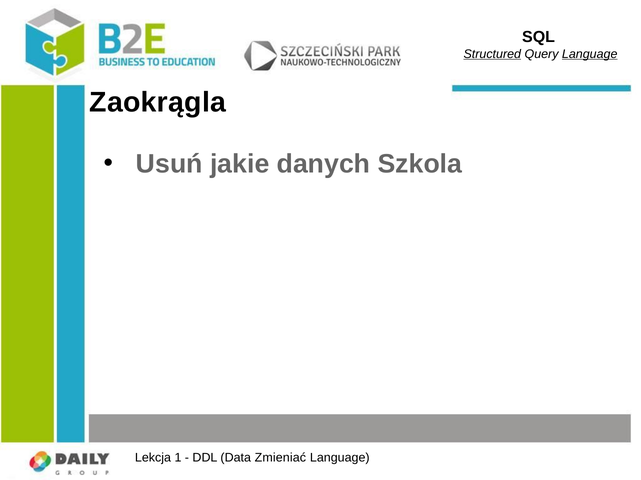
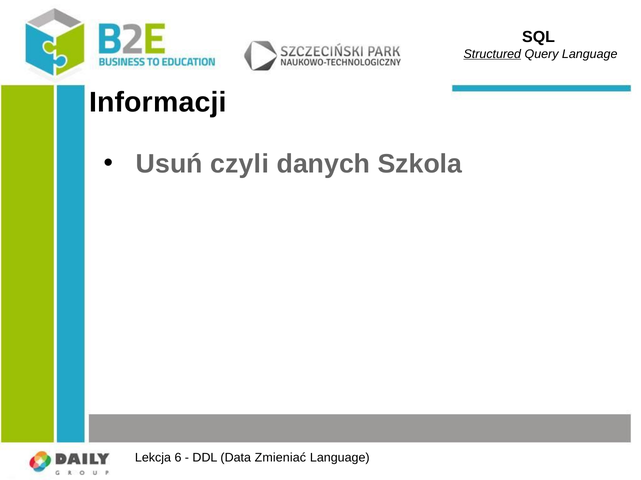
Language at (590, 54) underline: present -> none
Zaokrągla: Zaokrągla -> Informacji
jakie: jakie -> czyli
1: 1 -> 6
